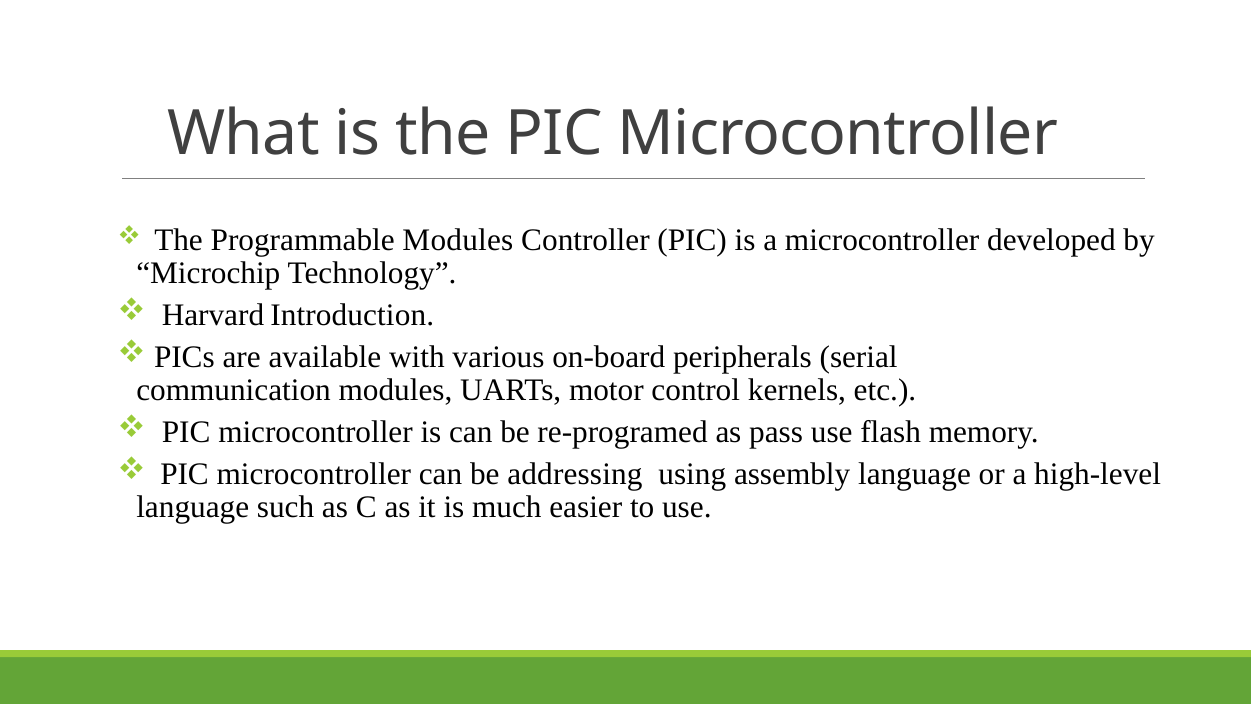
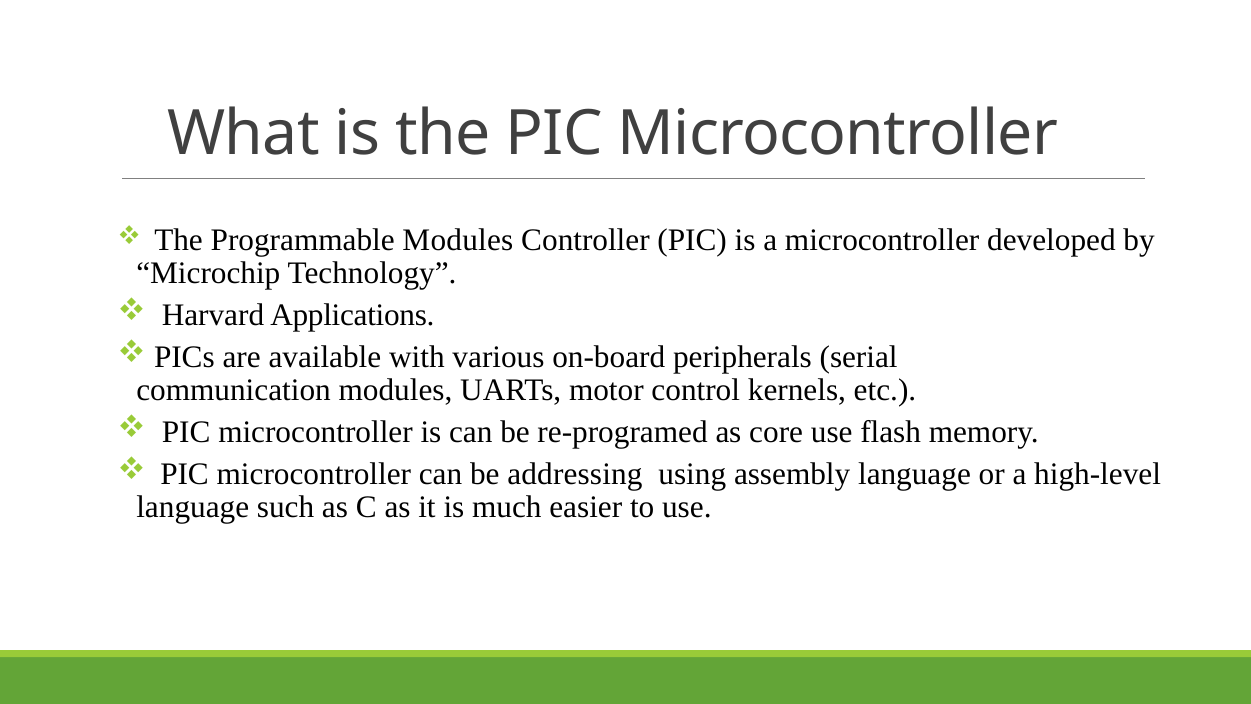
Introduction: Introduction -> Applications
pass: pass -> core
